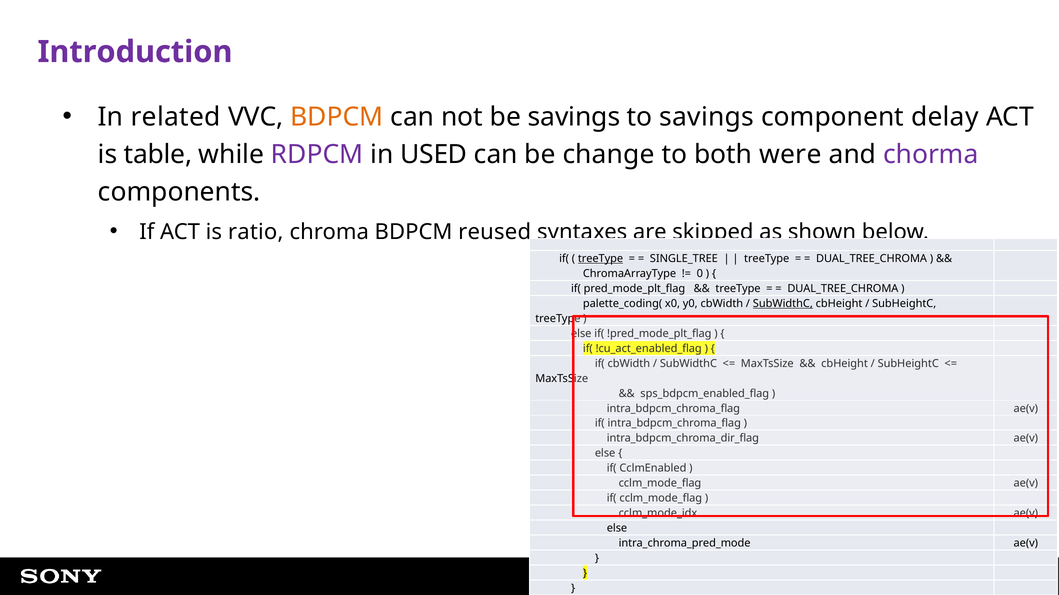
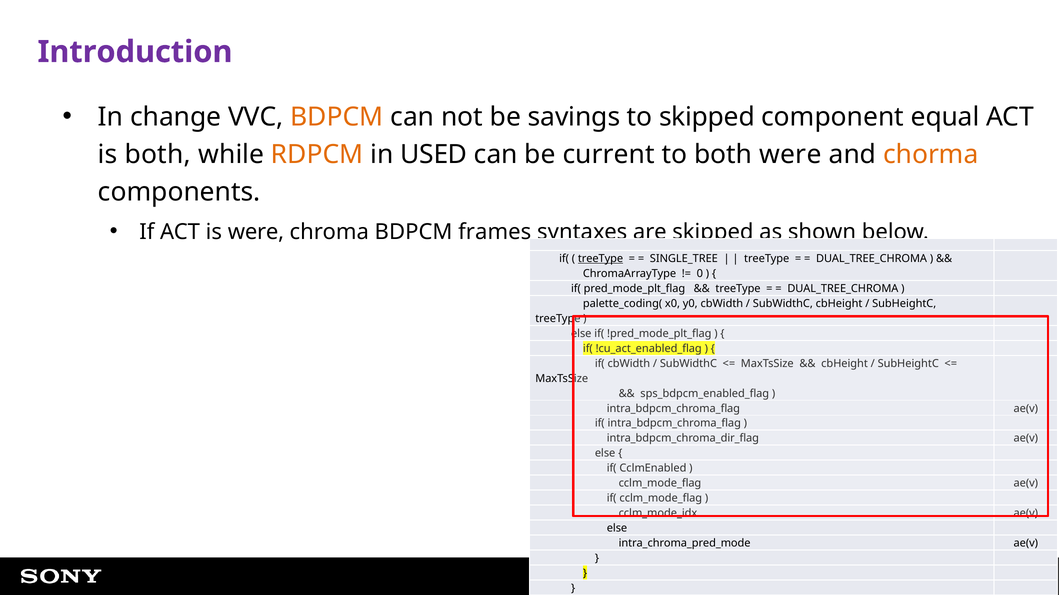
related: related -> change
to savings: savings -> skipped
delay: delay -> equal
is table: table -> both
RDPCM colour: purple -> orange
change: change -> current
chorma colour: purple -> orange
is ratio: ratio -> were
reused: reused -> frames
SubWidthC at (783, 304) underline: present -> none
